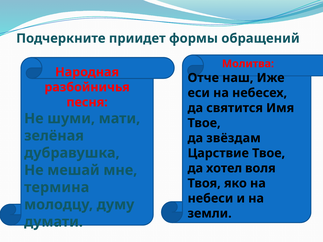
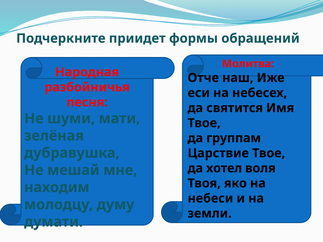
звёздам: звёздам -> группам
термина: термина -> находим
